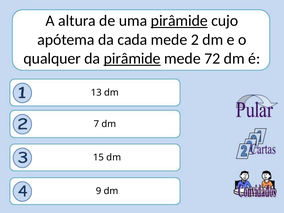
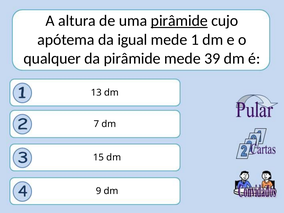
cada: cada -> igual
2: 2 -> 1
pirâmide at (132, 59) underline: present -> none
72: 72 -> 39
